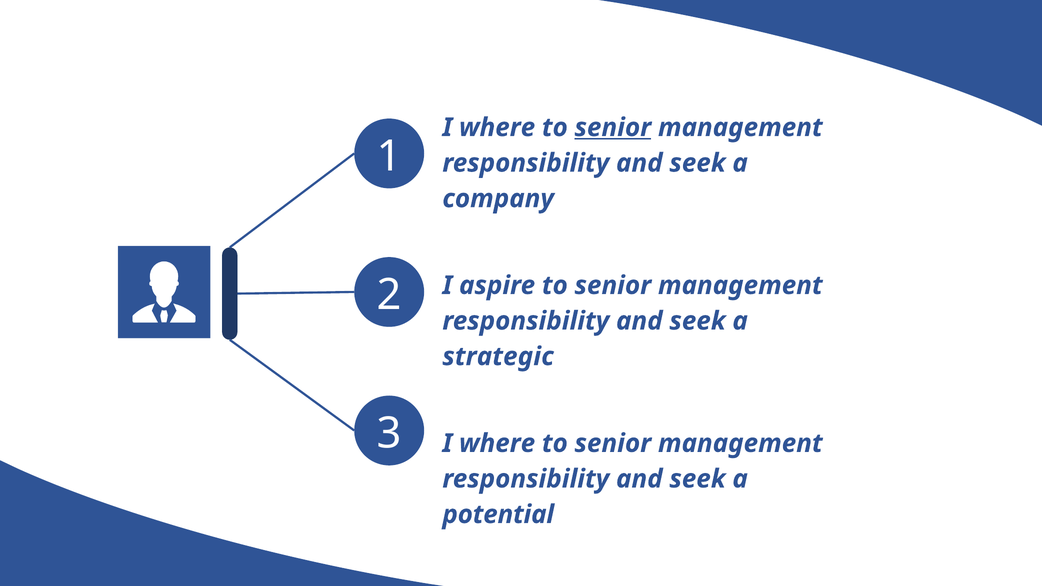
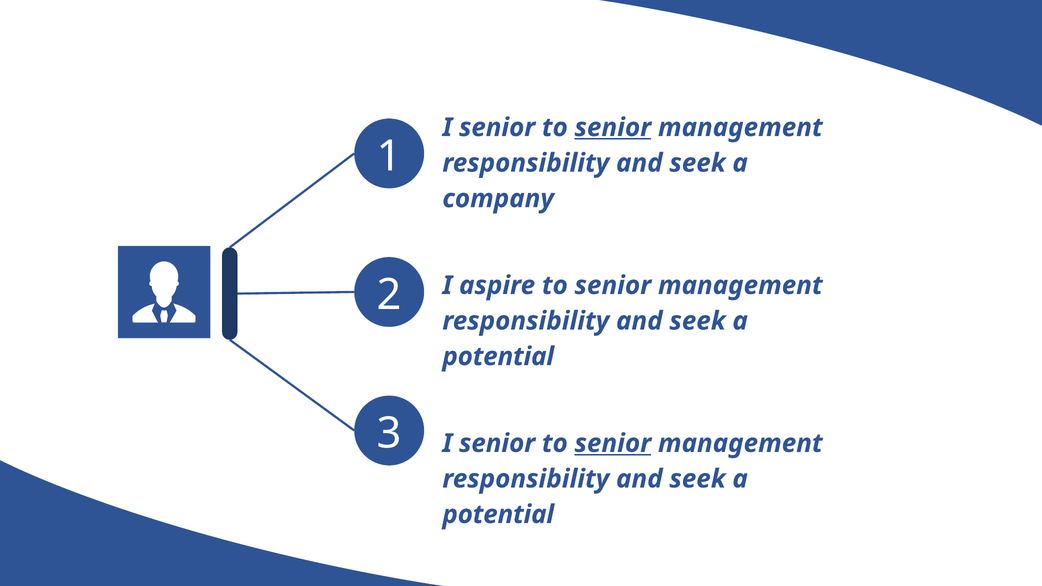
where at (497, 128): where -> senior
strategic at (498, 357): strategic -> potential
where at (497, 443): where -> senior
senior at (613, 443) underline: none -> present
